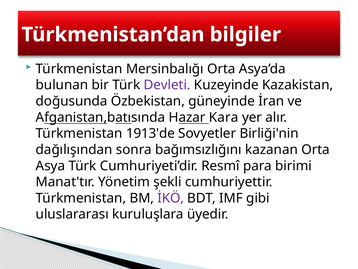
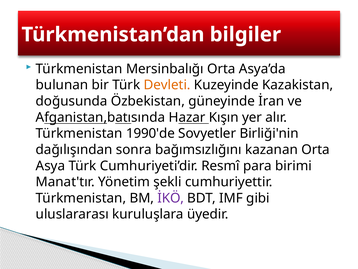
Devleti colour: purple -> orange
Kara: Kara -> Kışın
1913'de: 1913'de -> 1990'de
